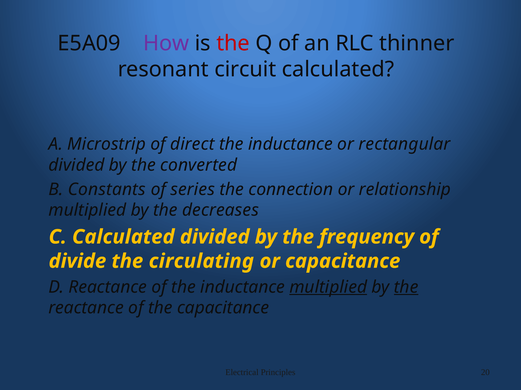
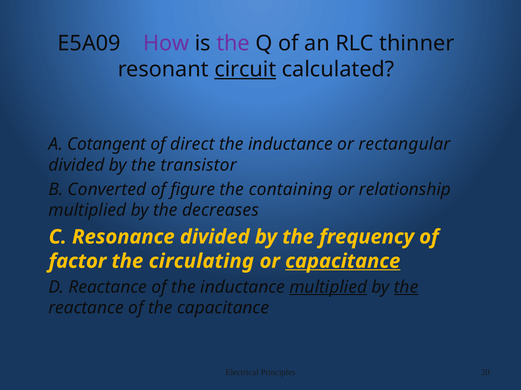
the at (233, 43) colour: red -> purple
circuit underline: none -> present
Microstrip: Microstrip -> Cotangent
converted: converted -> transistor
Constants: Constants -> Converted
series: series -> figure
connection: connection -> containing
C Calculated: Calculated -> Resonance
divide: divide -> factor
capacitance at (343, 262) underline: none -> present
